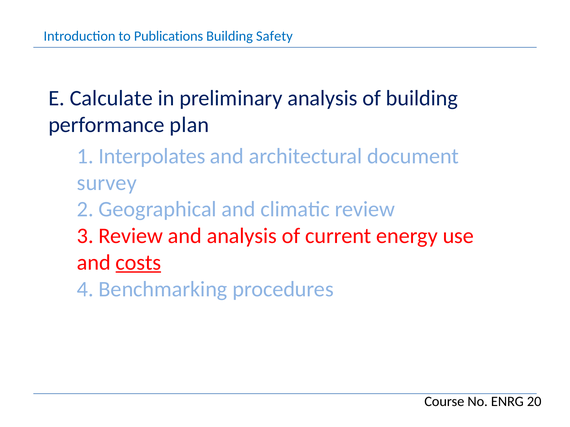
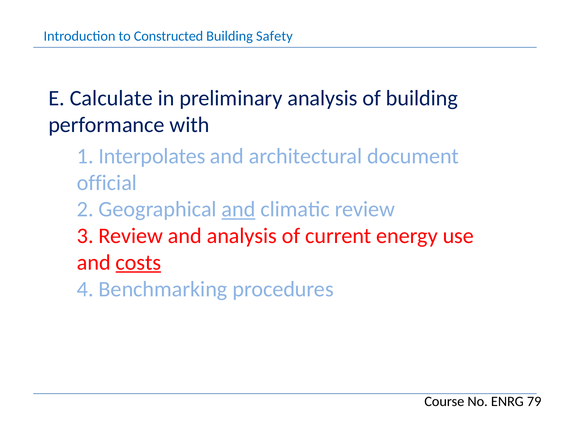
Publications: Publications -> Constructed
plan: plan -> with
survey: survey -> official
and at (239, 210) underline: none -> present
20: 20 -> 79
